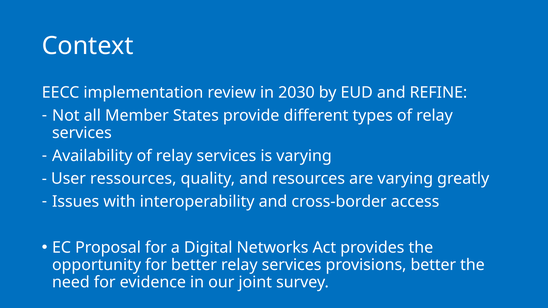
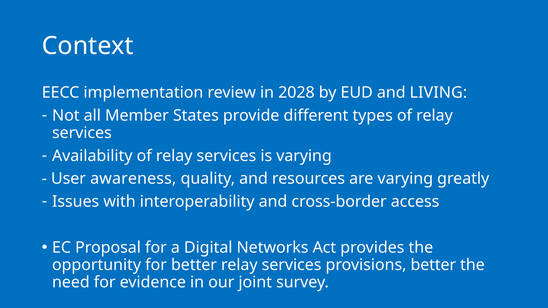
2030: 2030 -> 2028
REFINE: REFINE -> LIVING
ressources: ressources -> awareness
